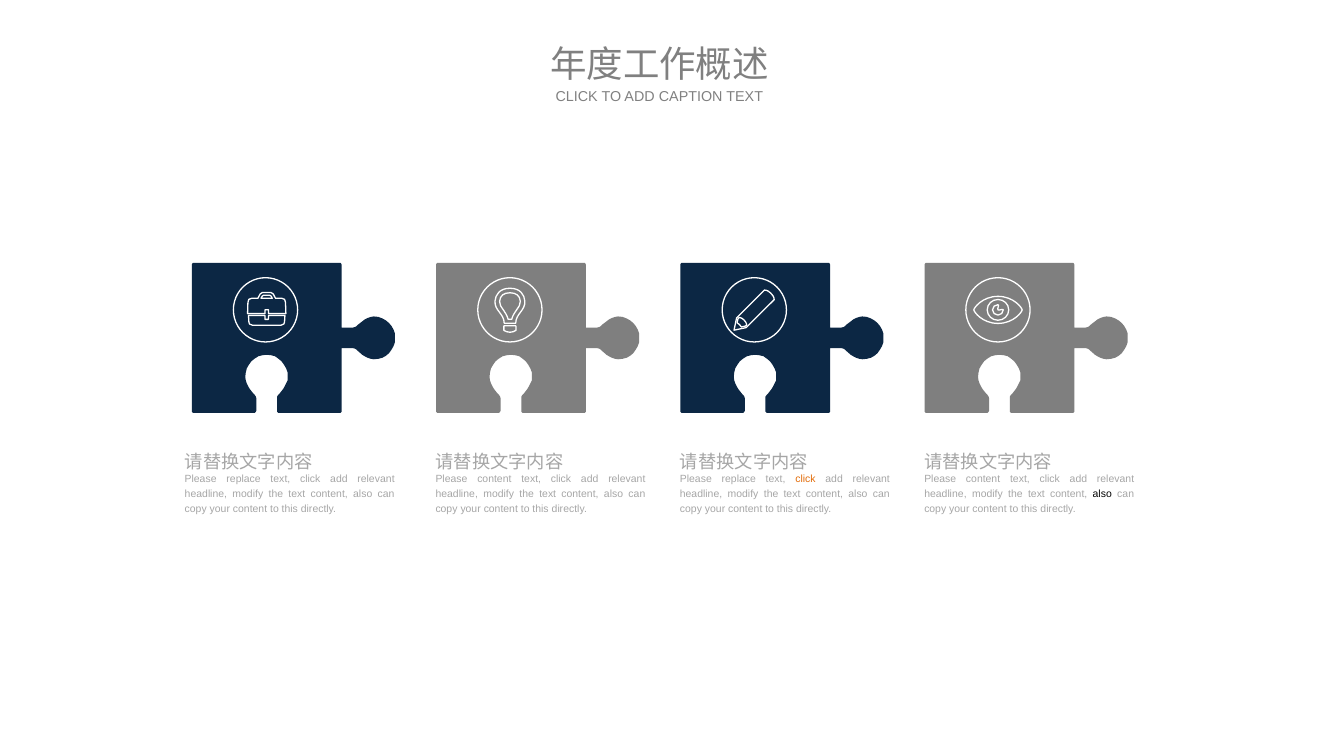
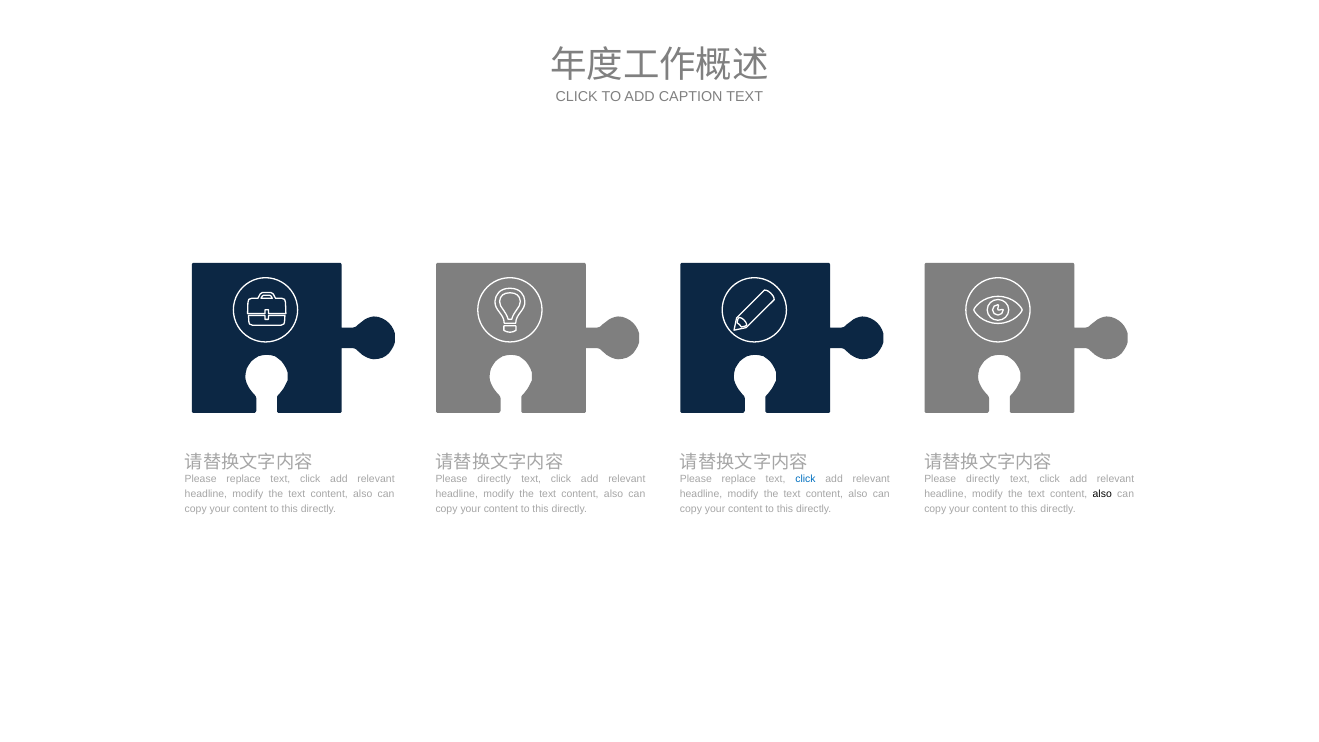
content at (494, 479): content -> directly
click at (805, 479) colour: orange -> blue
content at (983, 479): content -> directly
